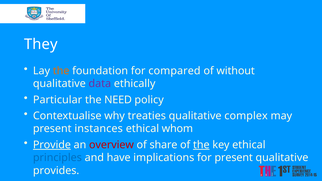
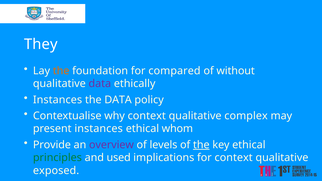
Particular at (58, 100): Particular -> Instances
the NEED: NEED -> DATA
why treaties: treaties -> context
Provide underline: present -> none
overview colour: red -> purple
share: share -> levels
principles colour: blue -> green
have: have -> used
for present: present -> context
provides: provides -> exposed
